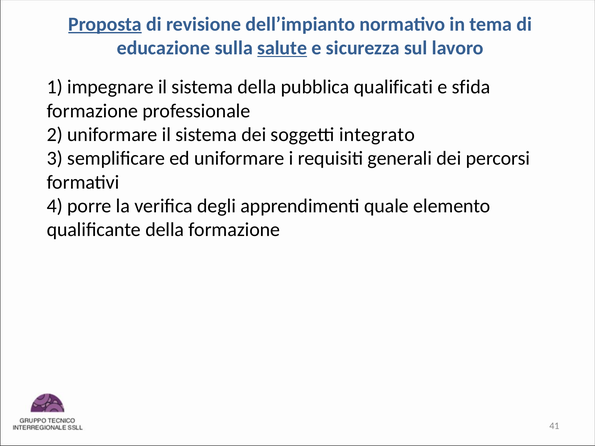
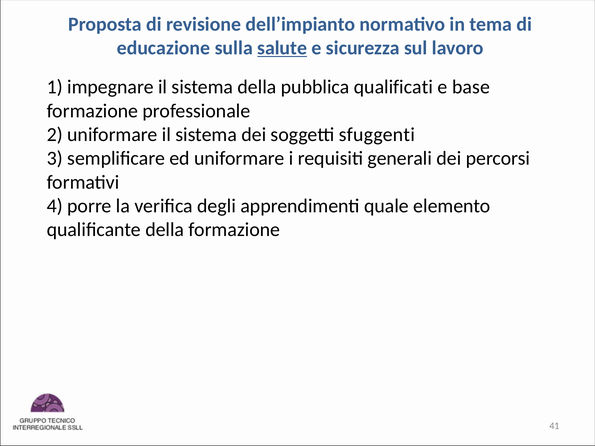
Proposta underline: present -> none
sfida: sfida -> base
integrato: integrato -> sfuggenti
